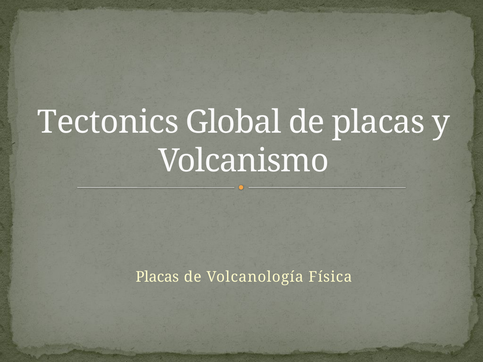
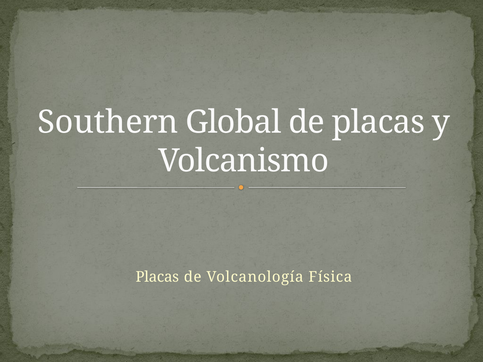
Tectonics: Tectonics -> Southern
